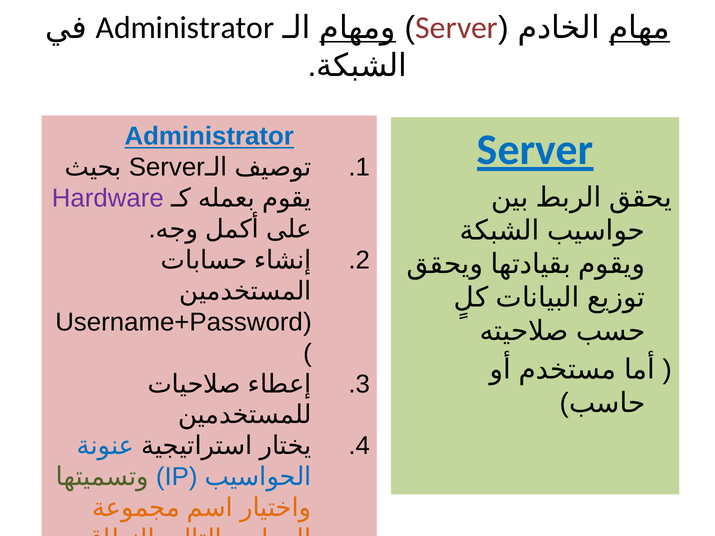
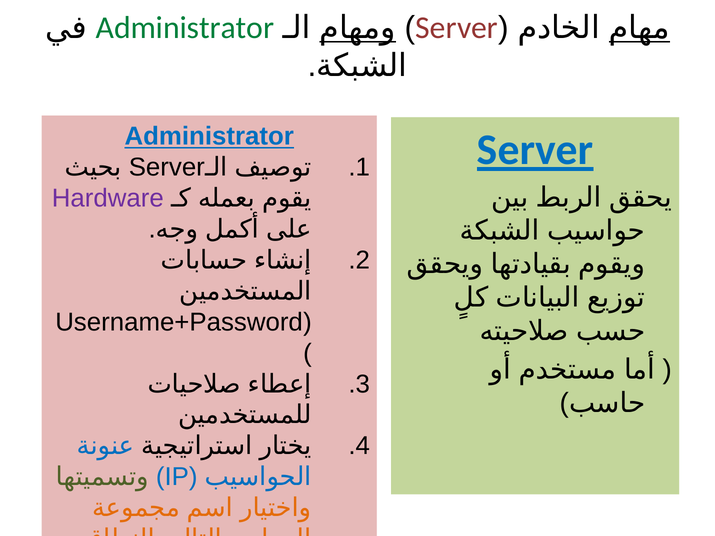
Administrator at (185, 28) colour: black -> green
